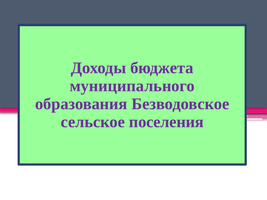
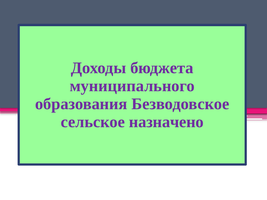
поселения: поселения -> назначено
